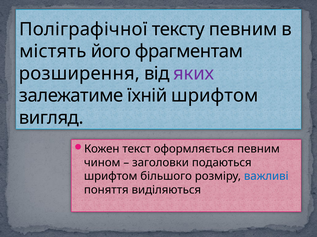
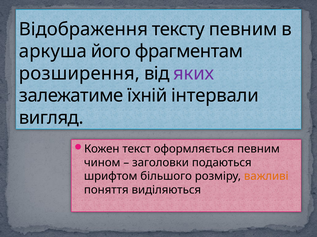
Поліграфічної: Поліграфічної -> Відображення
містять: містять -> аркуша
їхній шрифтом: шрифтом -> інтервали
важливі colour: blue -> orange
